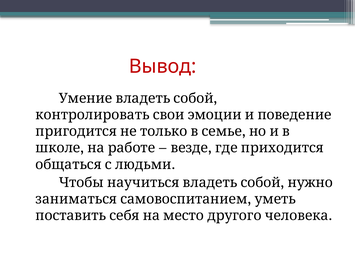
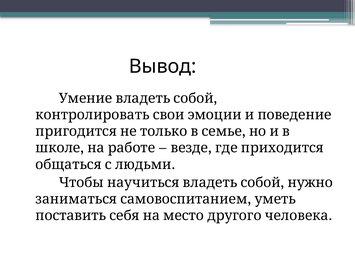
Вывод colour: red -> black
